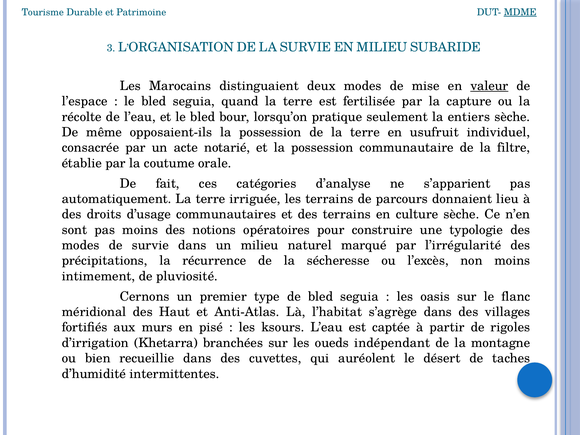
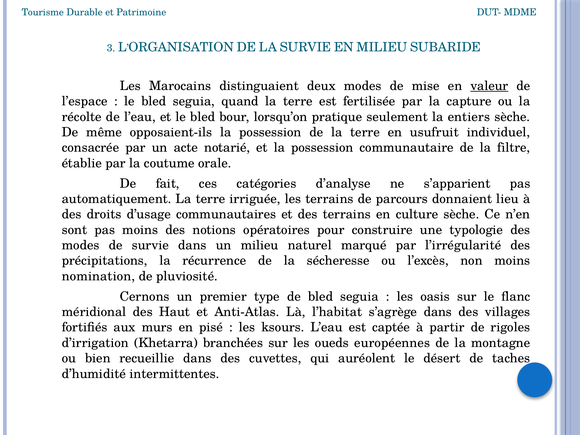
MDME underline: present -> none
intimement: intimement -> nomination
indépendant: indépendant -> européennes
